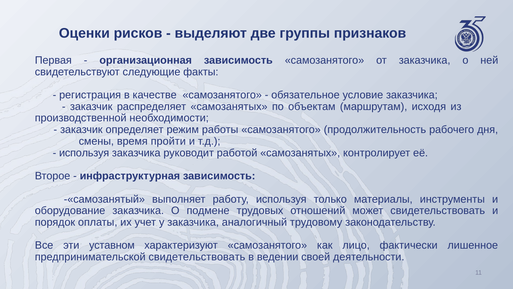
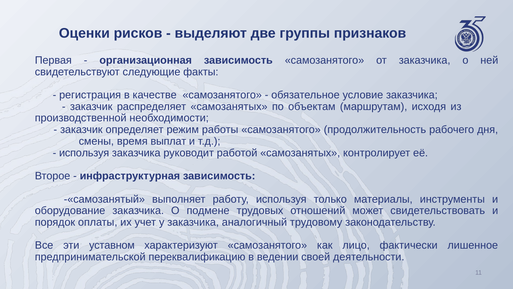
пройти: пройти -> выплат
предпринимательской свидетельствовать: свидетельствовать -> переквалификацию
